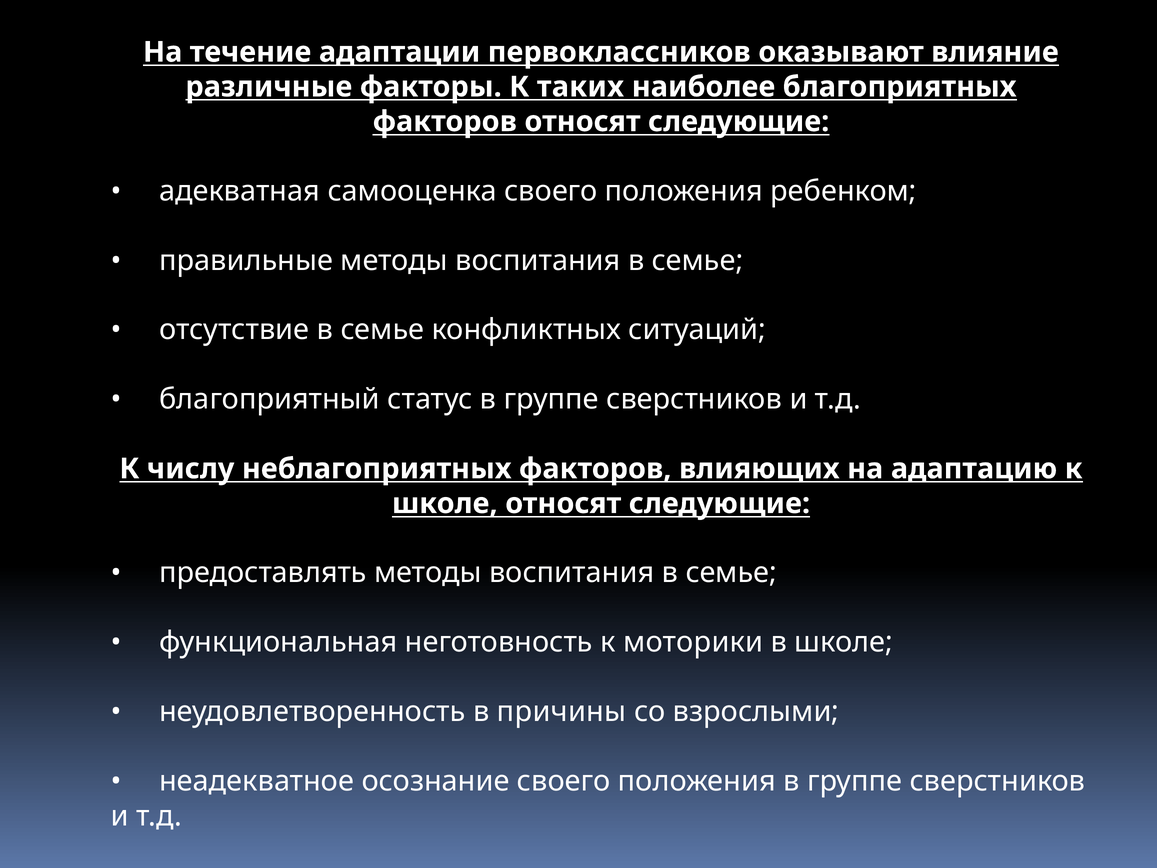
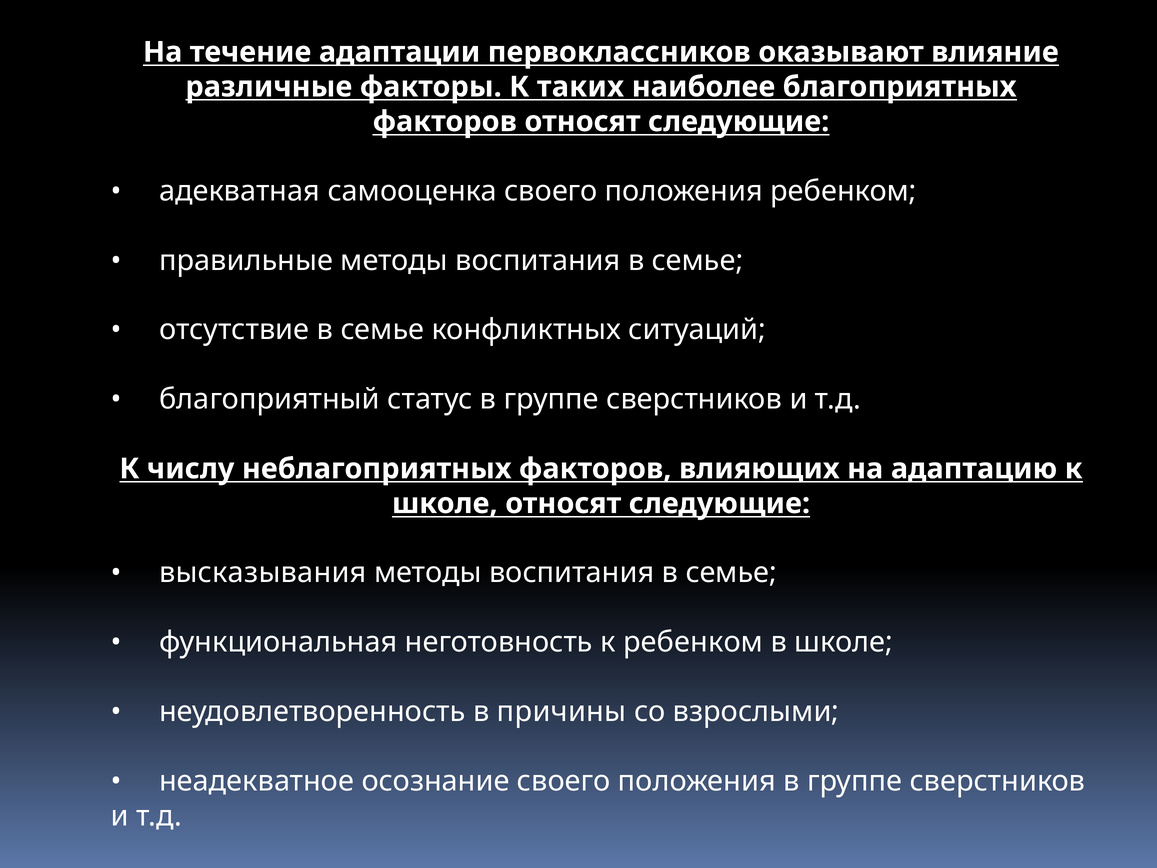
предоставлять: предоставлять -> высказывания
к моторики: моторики -> ребенком
